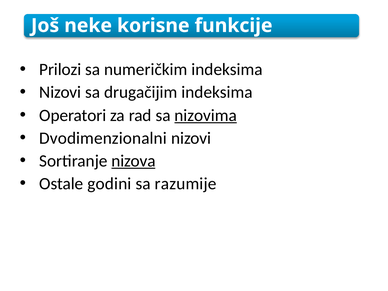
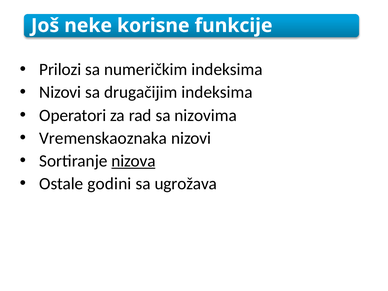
nizovima underline: present -> none
Dvodimenzionalni: Dvodimenzionalni -> Vremenskaoznaka
razumije: razumije -> ugrožava
